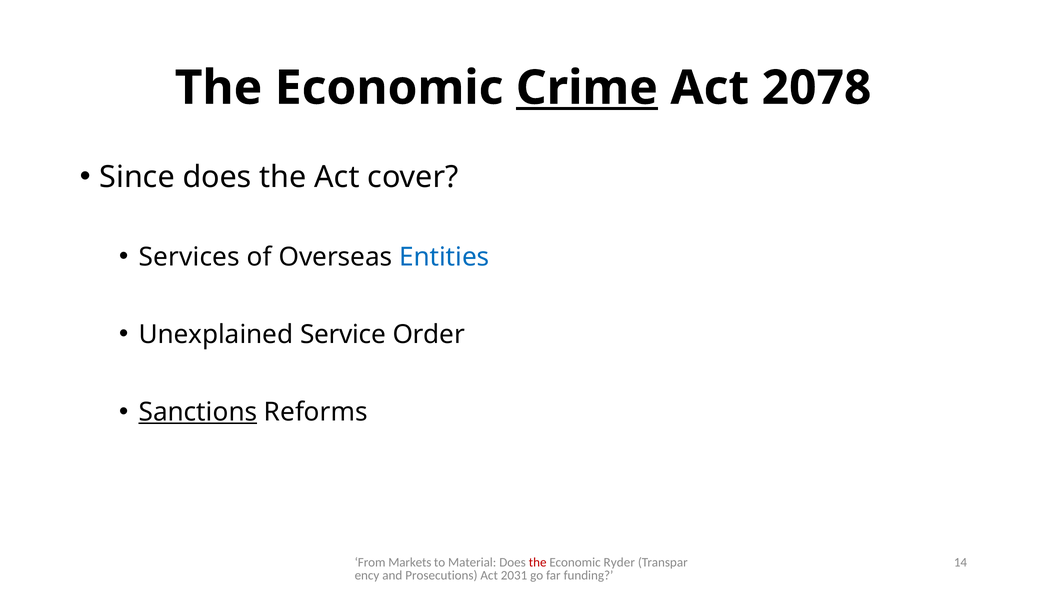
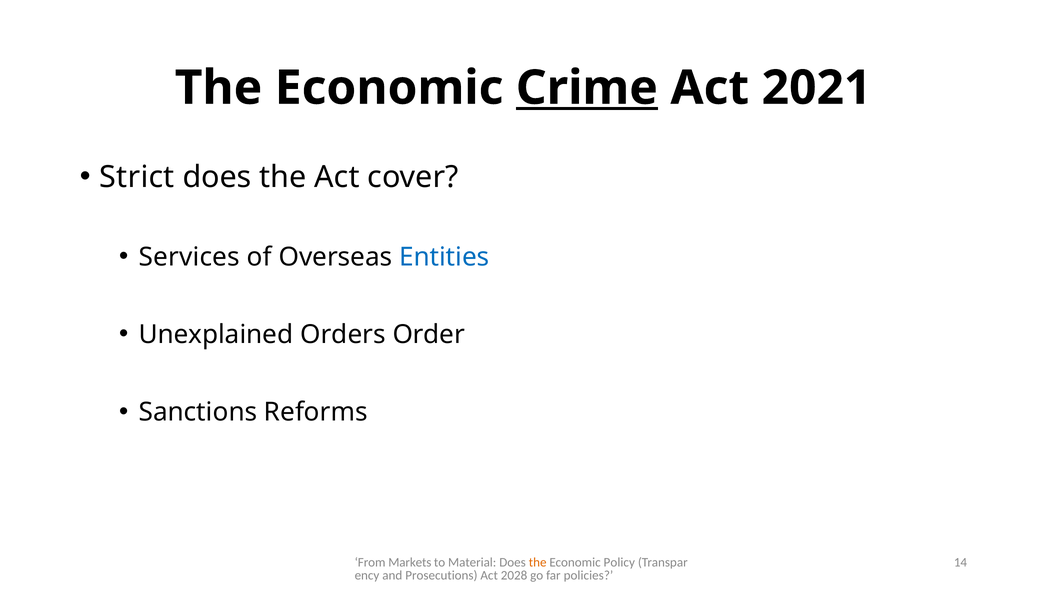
2078: 2078 -> 2021
Since: Since -> Strict
Service: Service -> Orders
Sanctions underline: present -> none
the at (538, 562) colour: red -> orange
Ryder: Ryder -> Policy
2031: 2031 -> 2028
funding: funding -> policies
